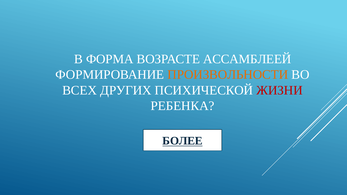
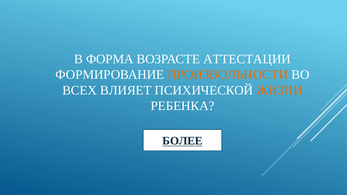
АССАМБЛЕЕЙ: АССАМБЛЕЕЙ -> АТТЕСТАЦИИ
ДРУГИХ: ДРУГИХ -> ВЛИЯЕТ
ЖИЗНИ colour: red -> orange
